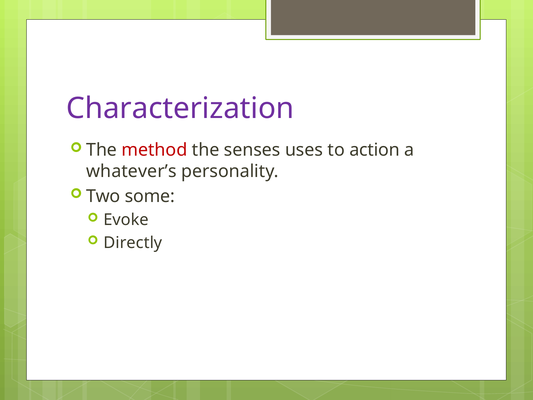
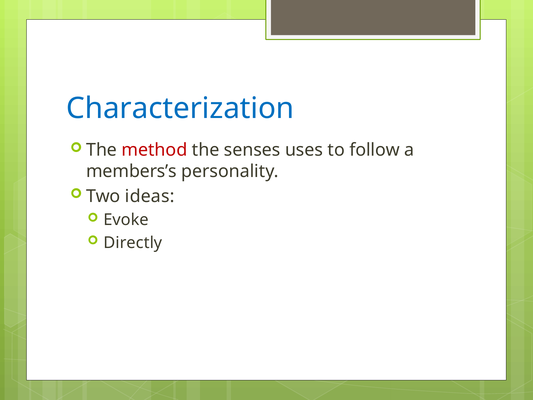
Characterization colour: purple -> blue
action: action -> follow
whatever’s: whatever’s -> members’s
some: some -> ideas
